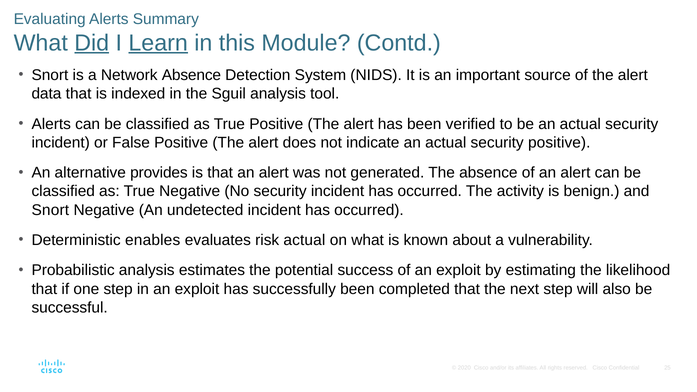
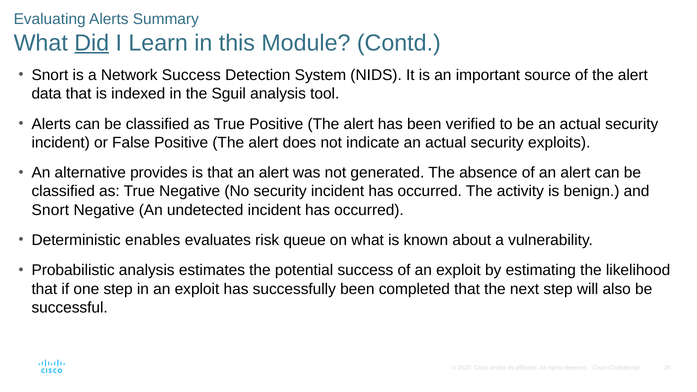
Learn underline: present -> none
Network Absence: Absence -> Success
security positive: positive -> exploits
risk actual: actual -> queue
